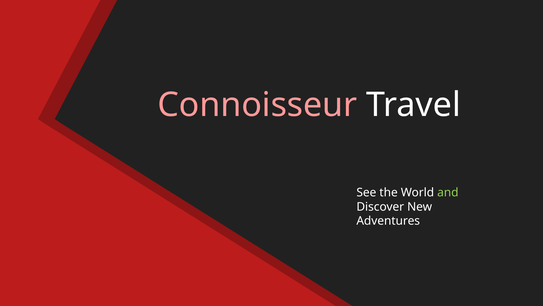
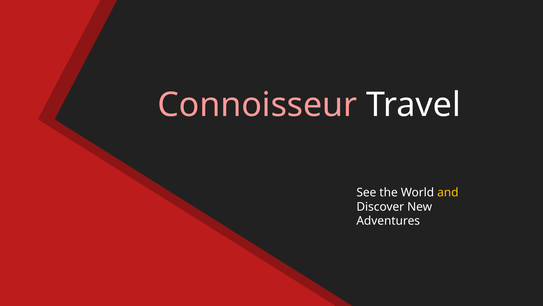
and colour: light green -> yellow
